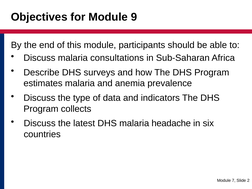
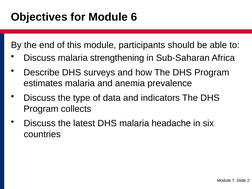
9: 9 -> 6
consultations: consultations -> strengthening
